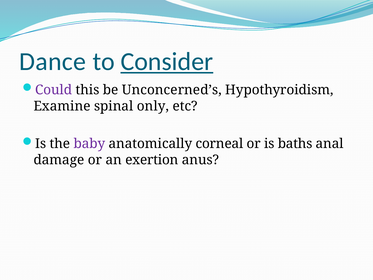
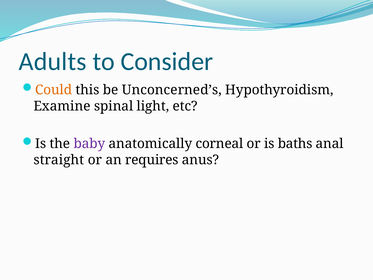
Dance: Dance -> Adults
Consider underline: present -> none
Could colour: purple -> orange
only: only -> light
damage: damage -> straight
exertion: exertion -> requires
